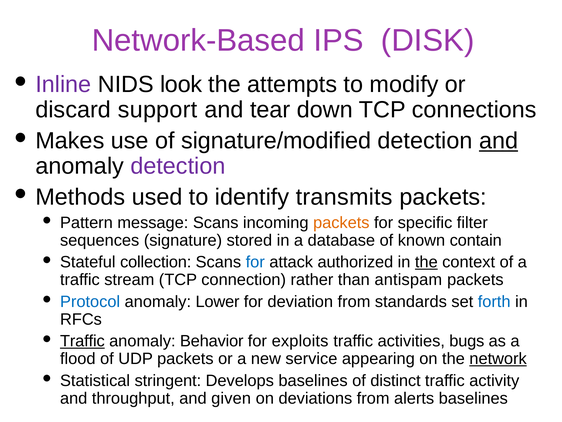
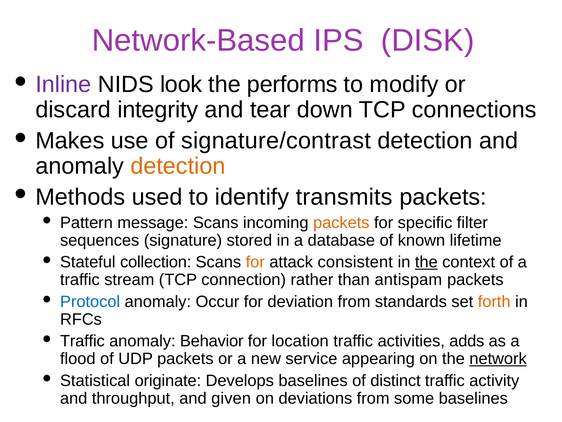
attempts: attempts -> performs
support: support -> integrity
signature/modified: signature/modified -> signature/contrast
and at (499, 141) underline: present -> none
detection at (178, 166) colour: purple -> orange
contain: contain -> lifetime
for at (255, 262) colour: blue -> orange
authorized: authorized -> consistent
Lower: Lower -> Occur
forth colour: blue -> orange
Traffic at (82, 341) underline: present -> none
exploits: exploits -> location
bugs: bugs -> adds
stringent: stringent -> originate
alerts: alerts -> some
